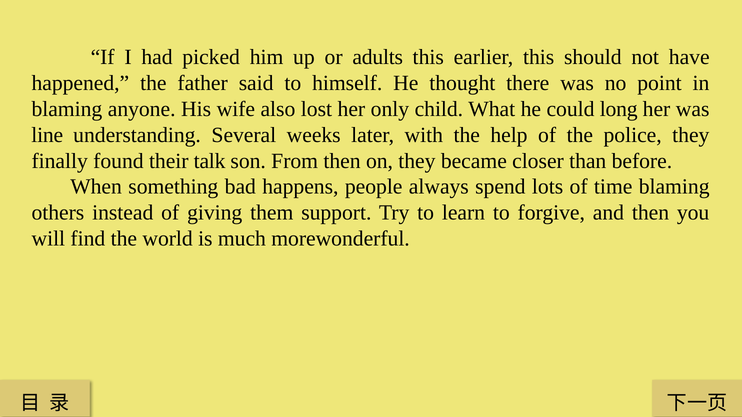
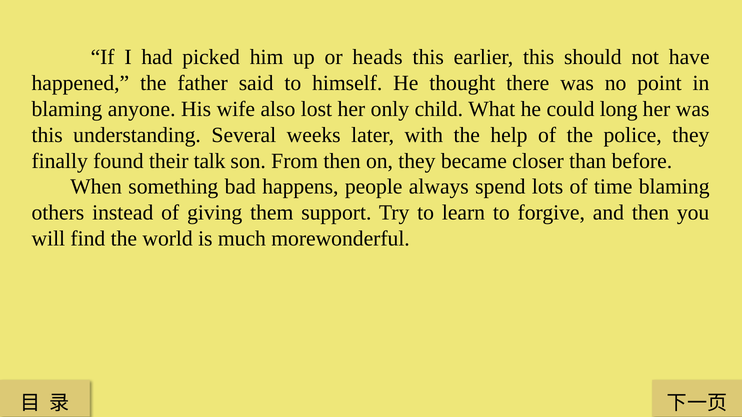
adults: adults -> heads
line at (47, 135): line -> this
